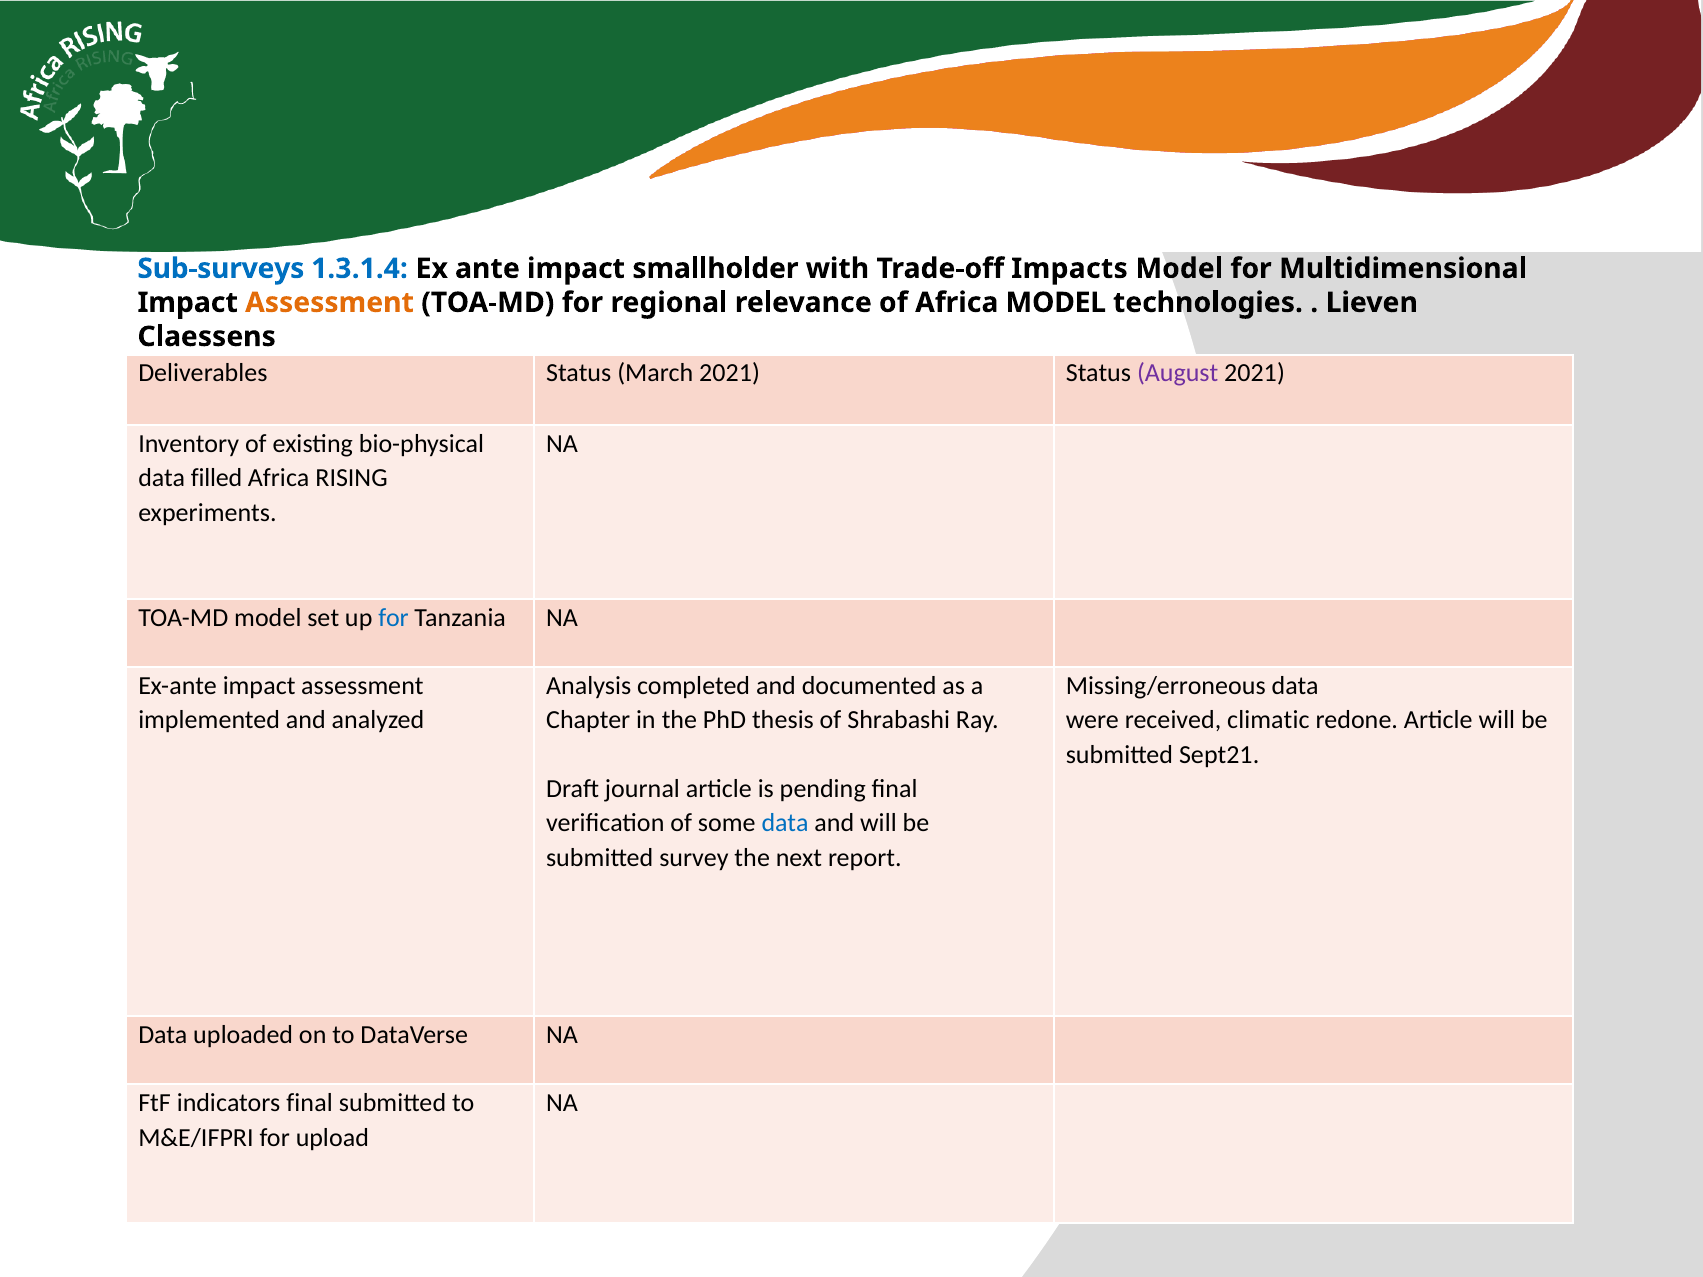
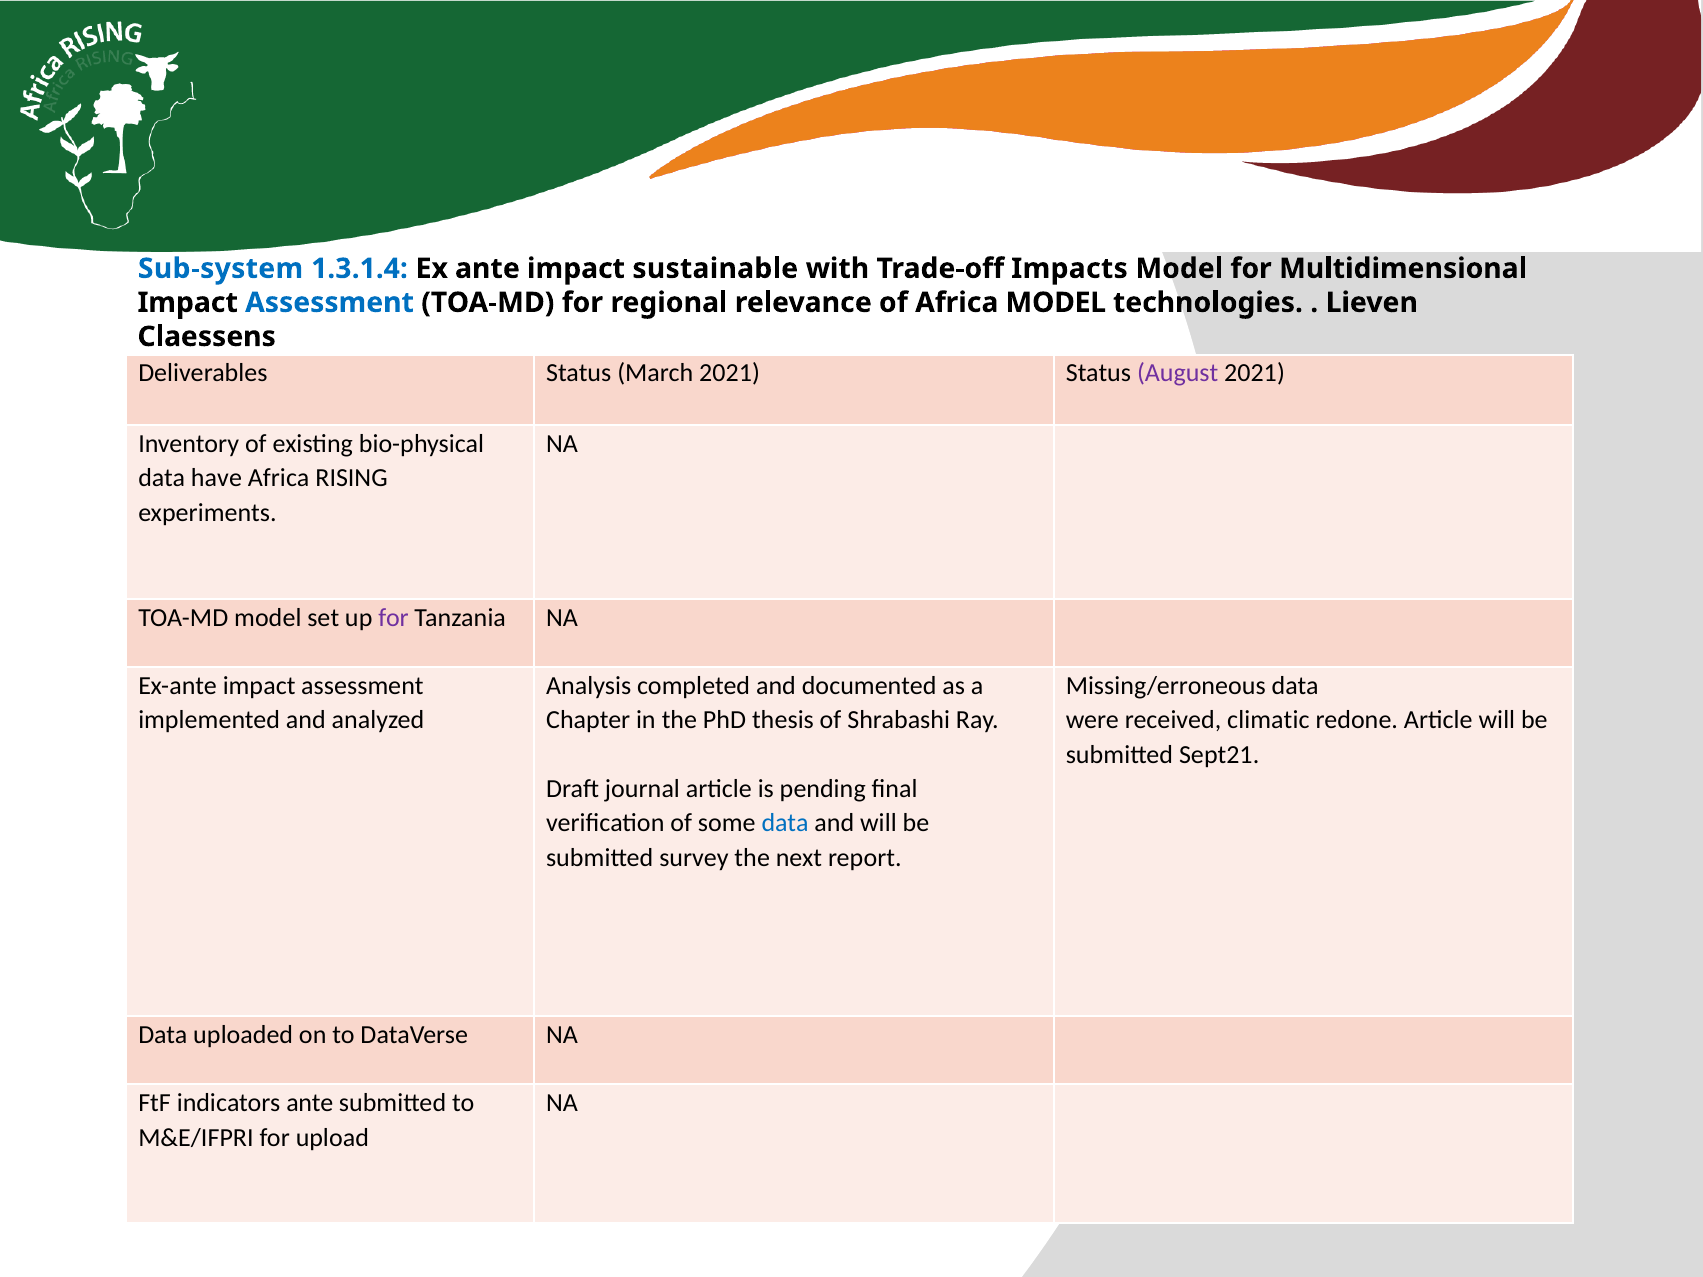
Sub-surveys: Sub-surveys -> Sub-system
smallholder: smallholder -> sustainable
Assessment at (330, 303) colour: orange -> blue
filled: filled -> have
for at (394, 618) colour: blue -> purple
indicators final: final -> ante
